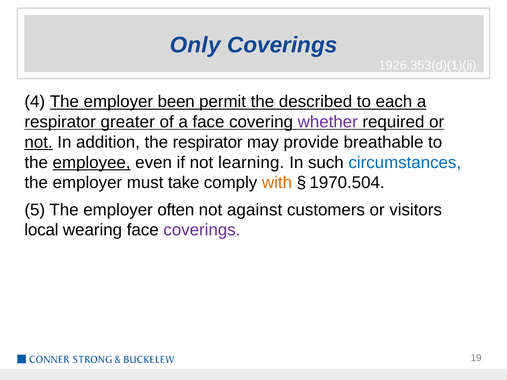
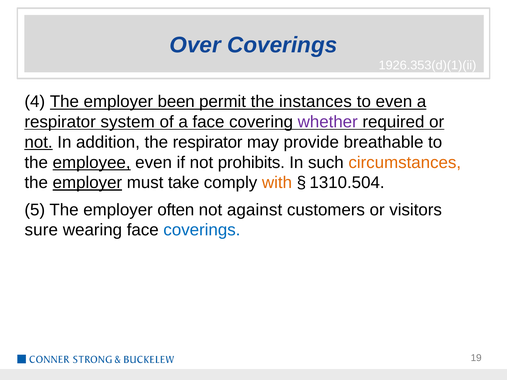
Only: Only -> Over
described: described -> instances
to each: each -> even
greater: greater -> system
learning: learning -> prohibits
circumstances colour: blue -> orange
employer at (87, 183) underline: none -> present
1970.504: 1970.504 -> 1310.504
local: local -> sure
coverings at (202, 230) colour: purple -> blue
